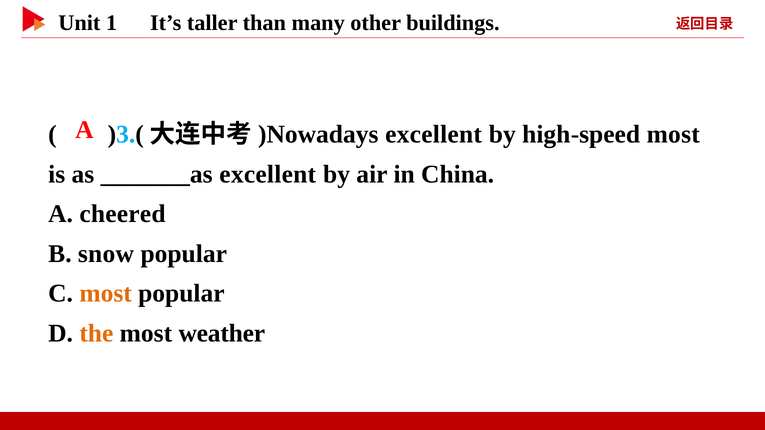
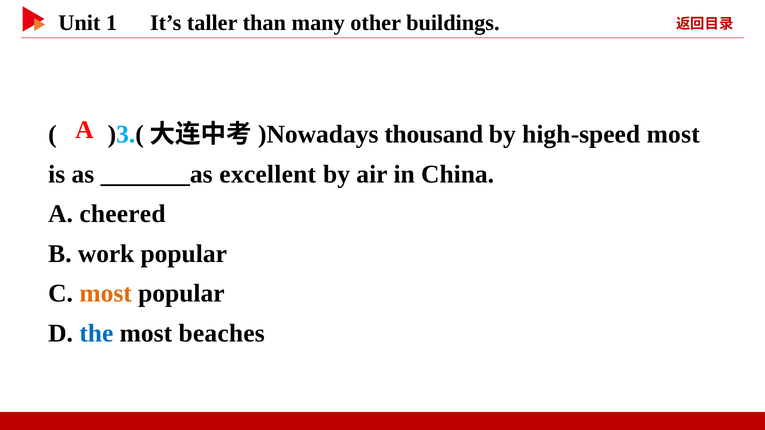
excellent at (434, 134): excellent -> thousand
snow: snow -> work
the colour: orange -> blue
weather: weather -> beaches
